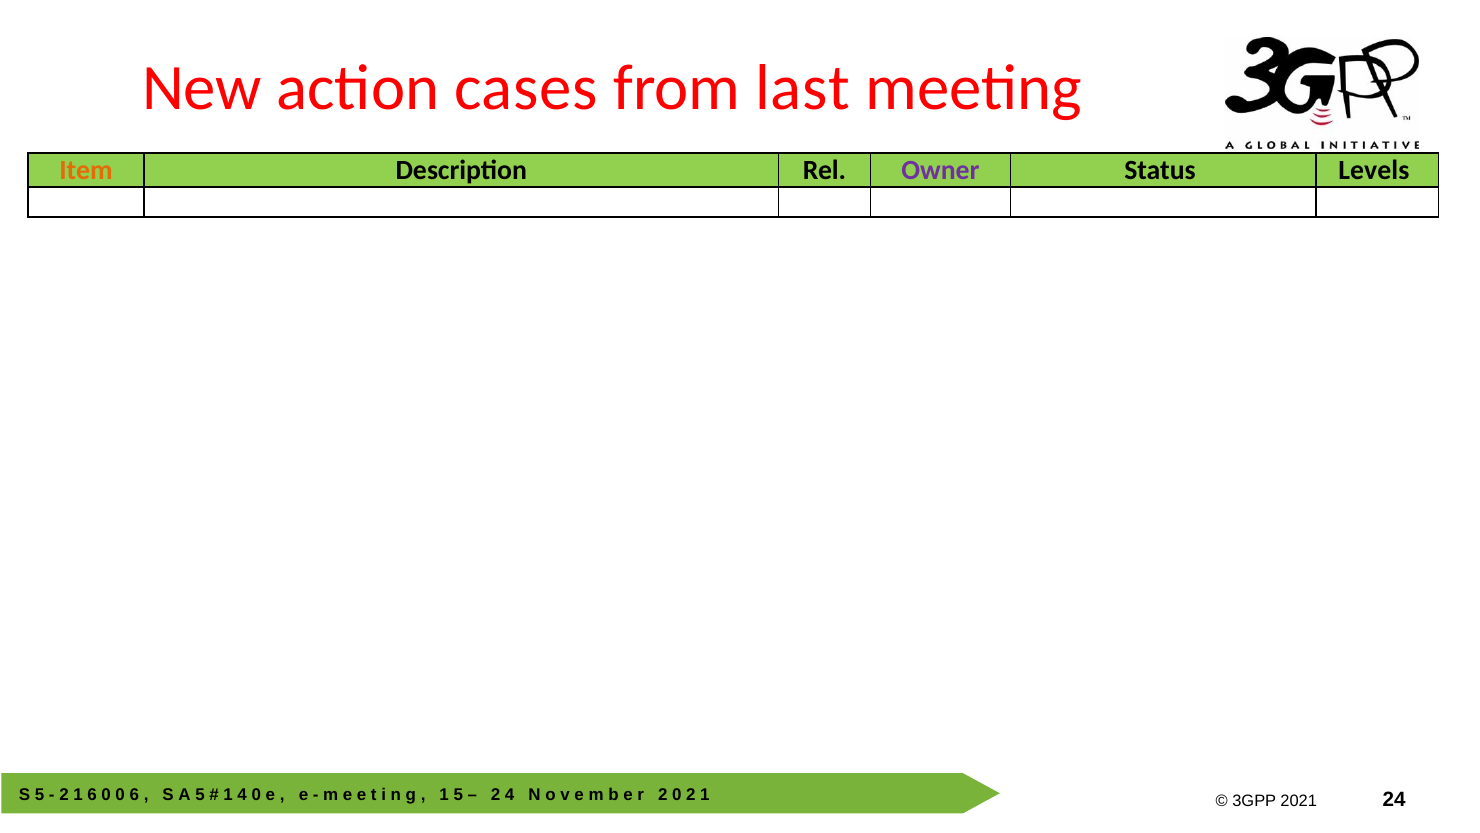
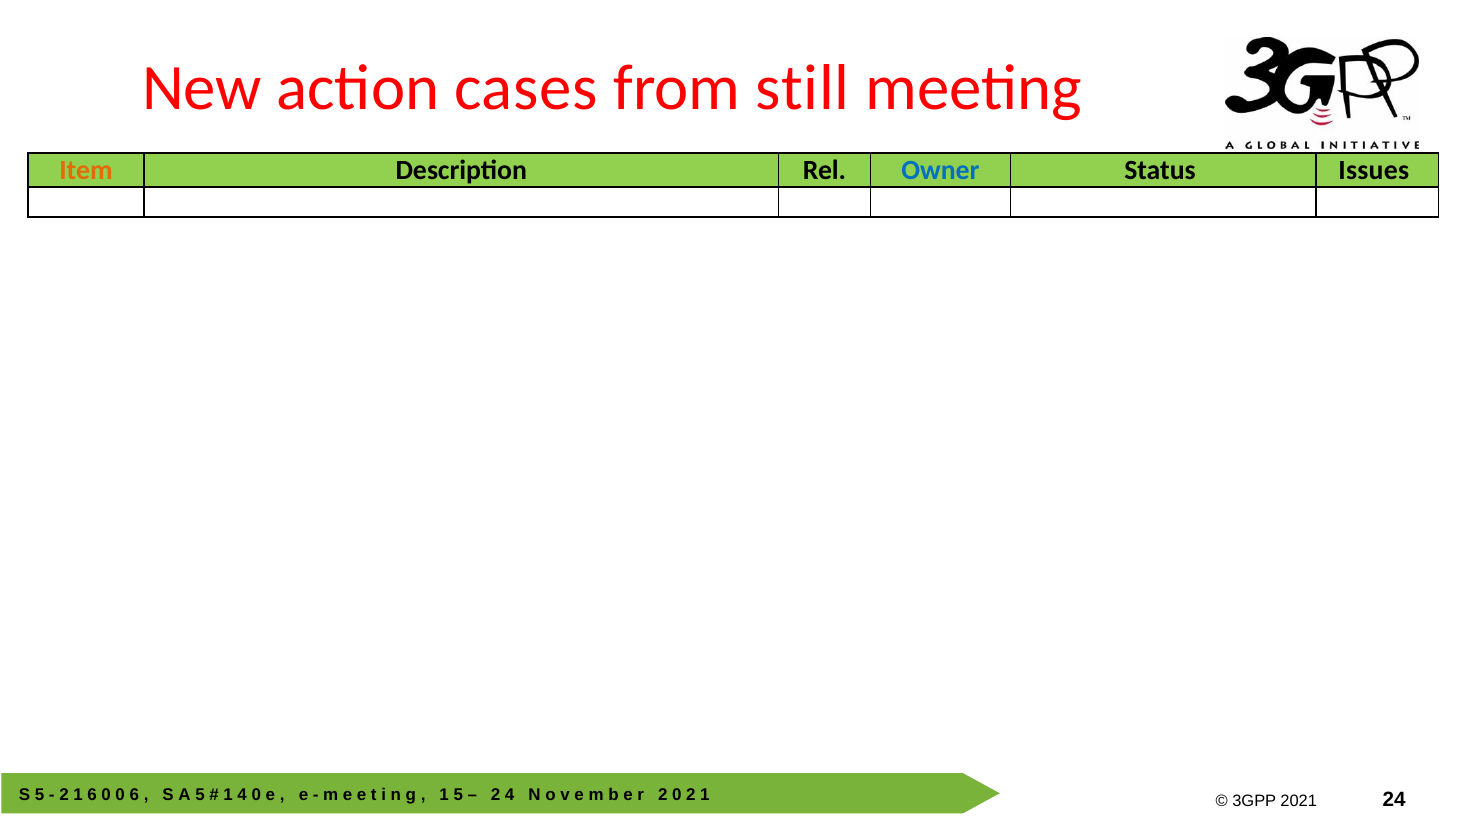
last: last -> still
Owner colour: purple -> blue
Levels: Levels -> Issues
